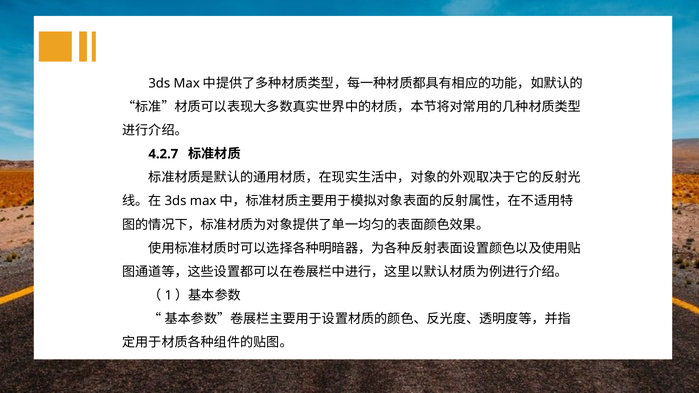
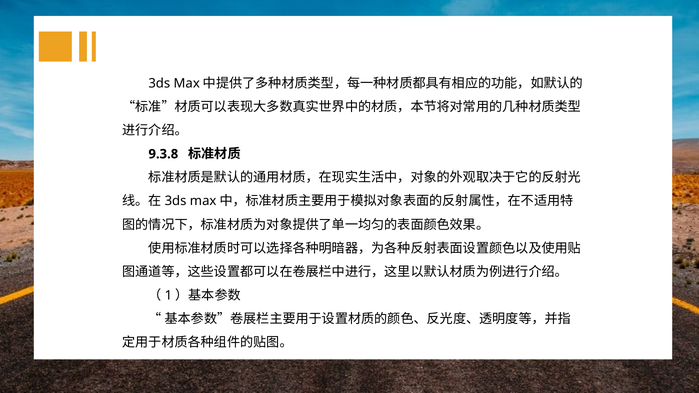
4.2.7: 4.2.7 -> 9.3.8
